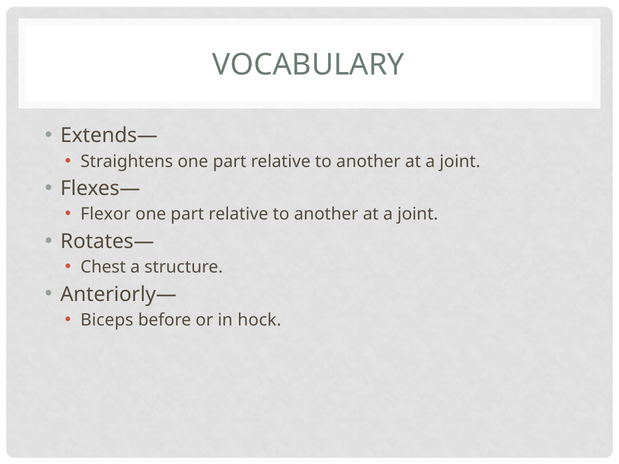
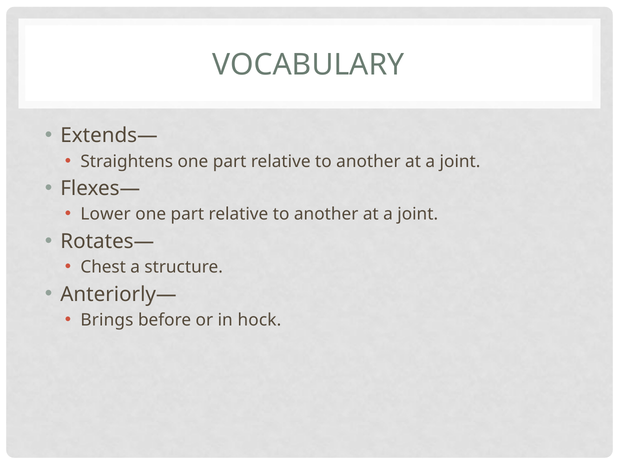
Flexor: Flexor -> Lower
Biceps: Biceps -> Brings
